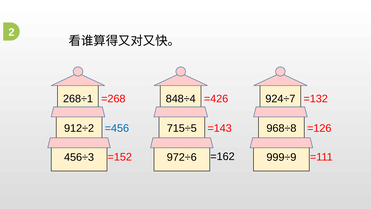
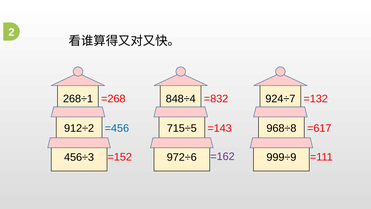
=426: =426 -> =832
=126: =126 -> =617
=162 colour: black -> purple
